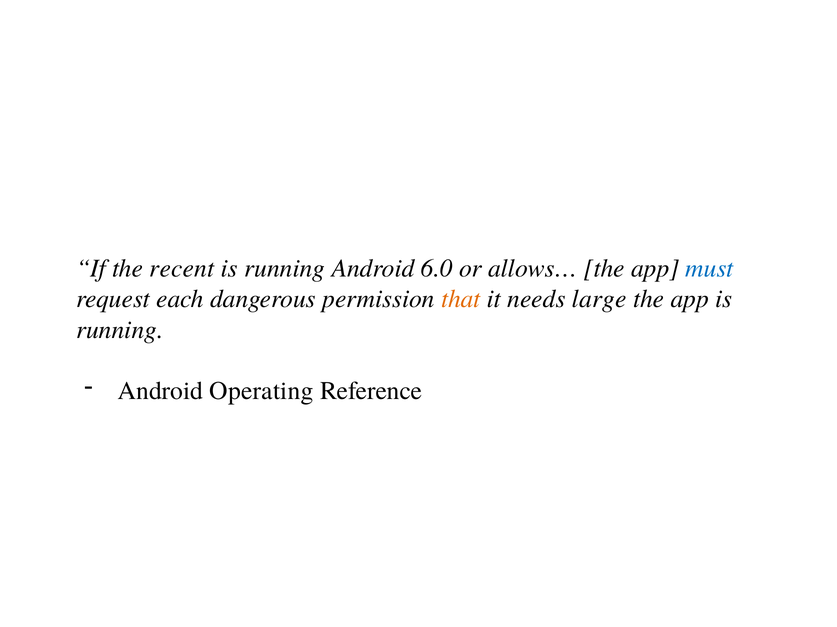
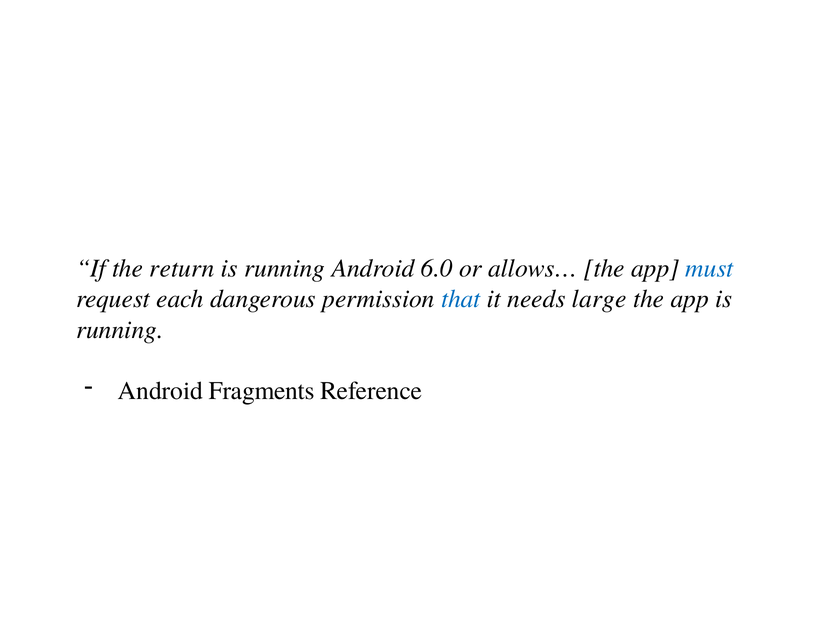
recent: recent -> return
that colour: orange -> blue
Operating: Operating -> Fragments
